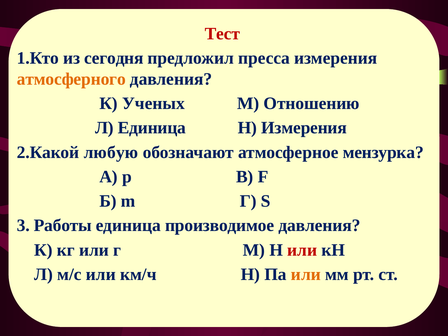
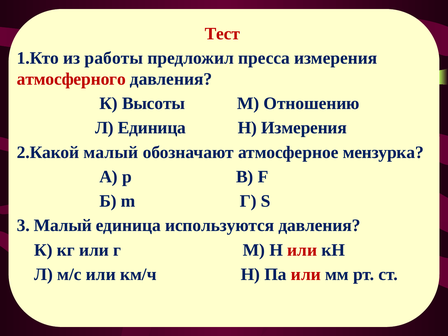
сегодня: сегодня -> работы
атмосферного colour: orange -> red
Ученых: Ученых -> Высоты
любую at (111, 152): любую -> малый
3 Работы: Работы -> Малый
производимое: производимое -> используются
или at (306, 274) colour: orange -> red
